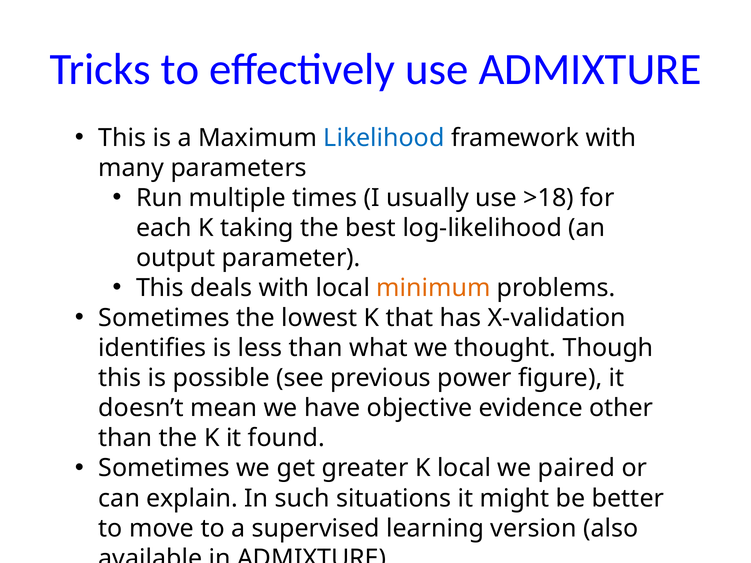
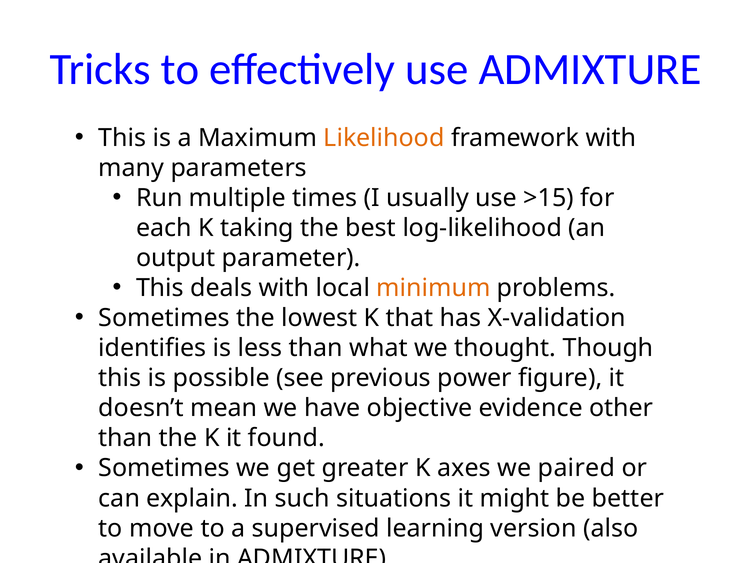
Likelihood colour: blue -> orange
>18: >18 -> >15
K local: local -> axes
